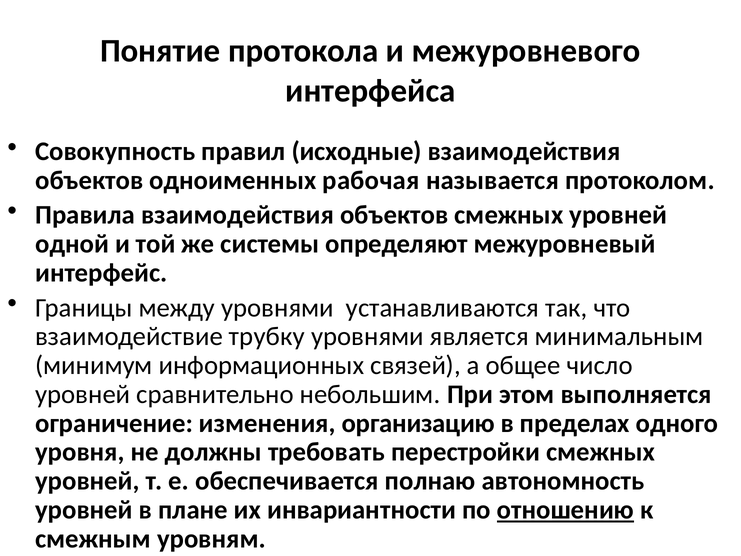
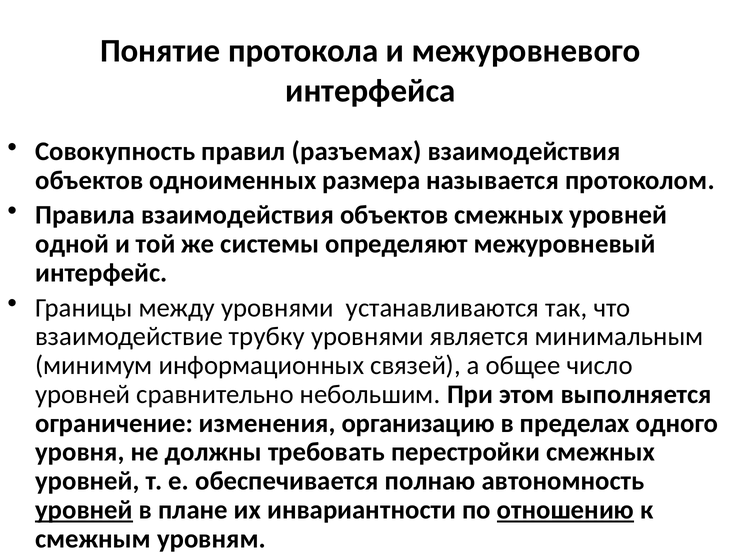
исходные: исходные -> разъемах
рабочая: рабочая -> размера
уровней at (84, 510) underline: none -> present
